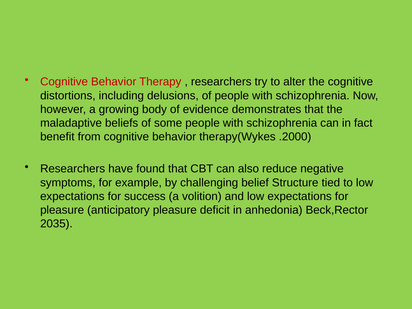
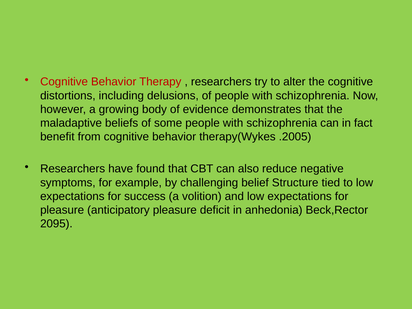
.2000: .2000 -> .2005
2035: 2035 -> 2095
